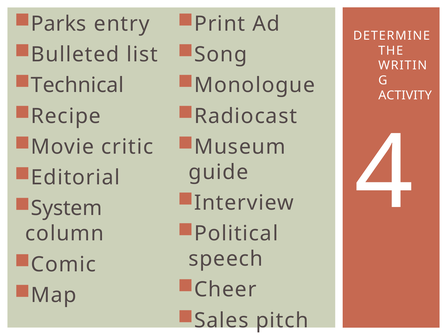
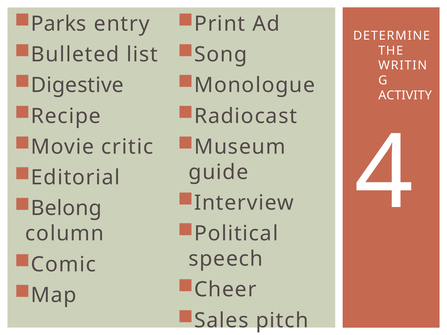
Technical: Technical -> Digestive
System: System -> Belong
